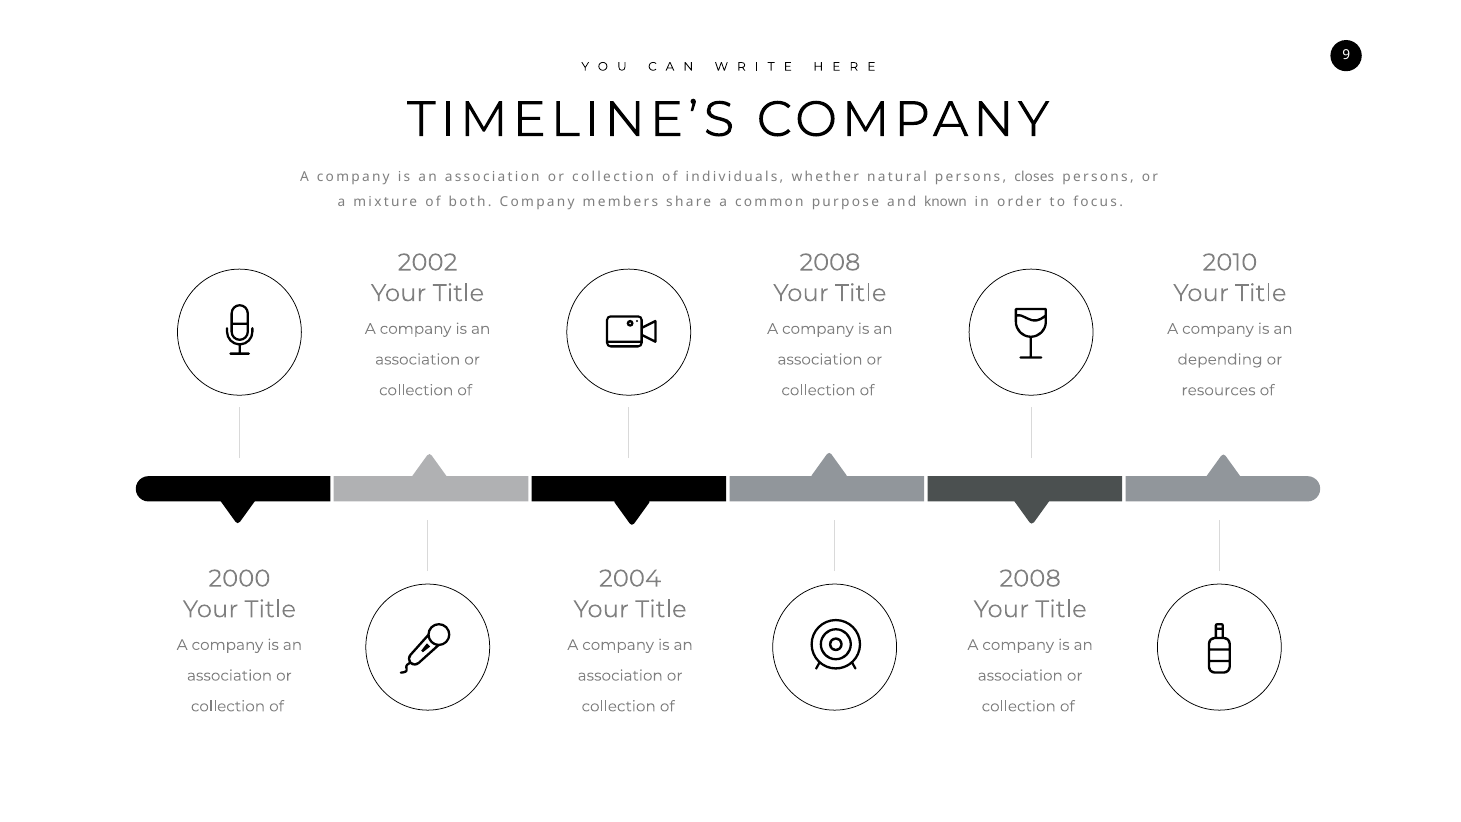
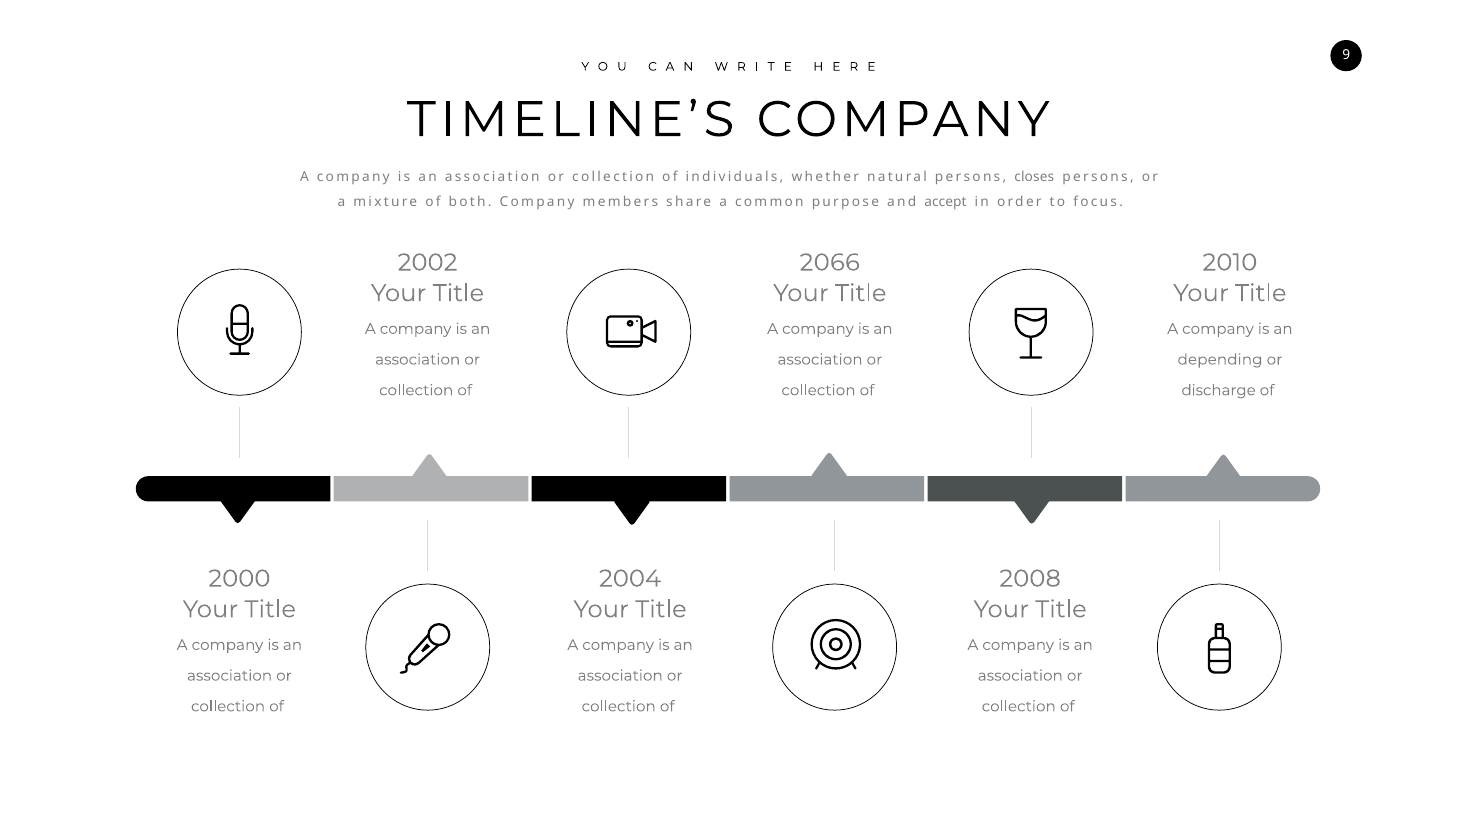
known: known -> accept
2008 at (830, 262): 2008 -> 2066
resources: resources -> discharge
